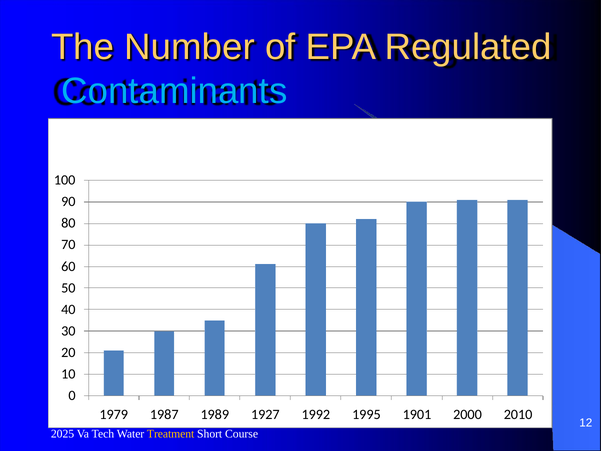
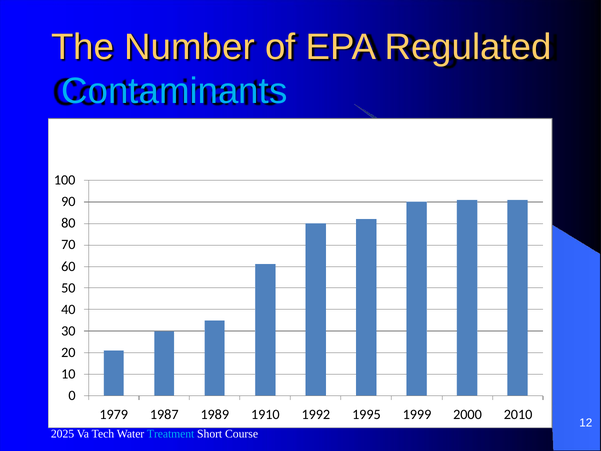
1927: 1927 -> 1910
1901: 1901 -> 1999
Treatment colour: yellow -> light blue
